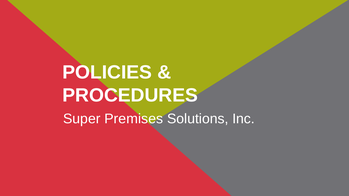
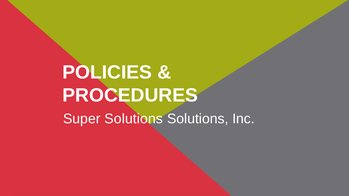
Super Premises: Premises -> Solutions
